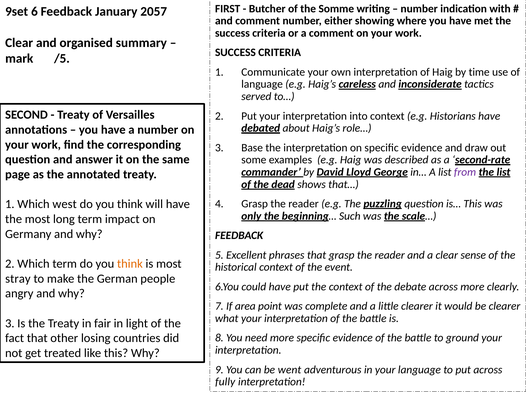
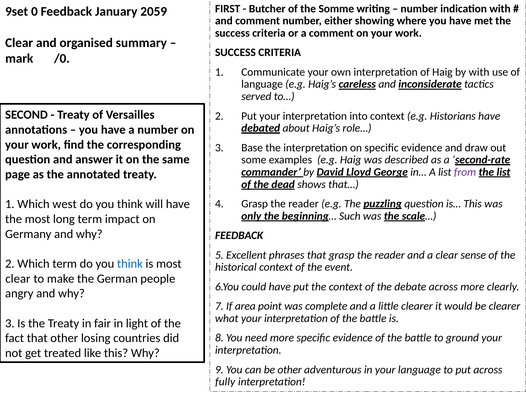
6: 6 -> 0
2057: 2057 -> 2059
/5: /5 -> /0
by time: time -> with
think at (130, 264) colour: orange -> blue
stray at (18, 279): stray -> clear
be went: went -> other
